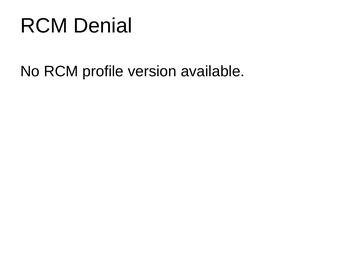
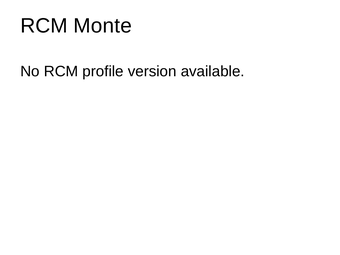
Denial: Denial -> Monte
